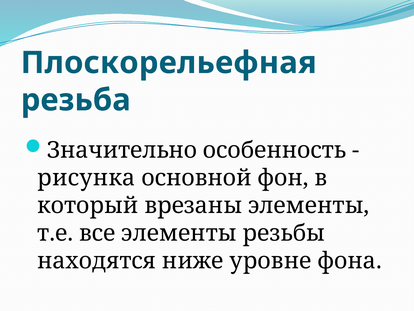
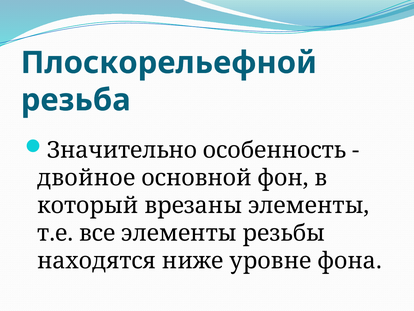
Плоскорельефная: Плоскорельефная -> Плоскорельефной
рисунка: рисунка -> двойное
